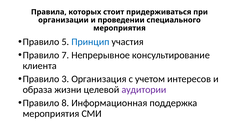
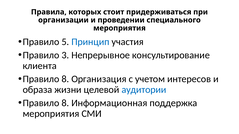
7: 7 -> 3
3 at (65, 79): 3 -> 8
аудитории colour: purple -> blue
